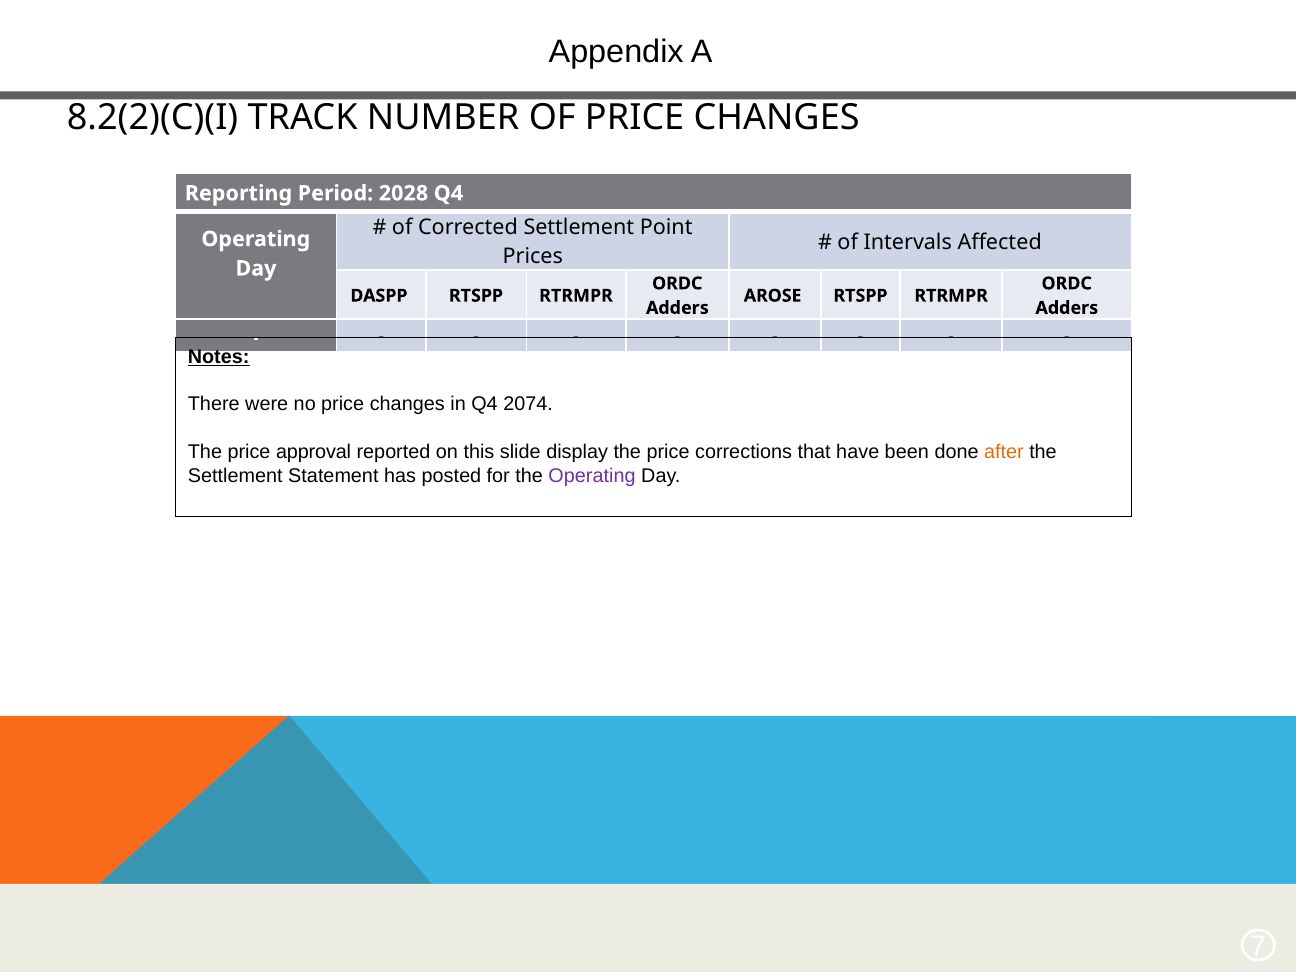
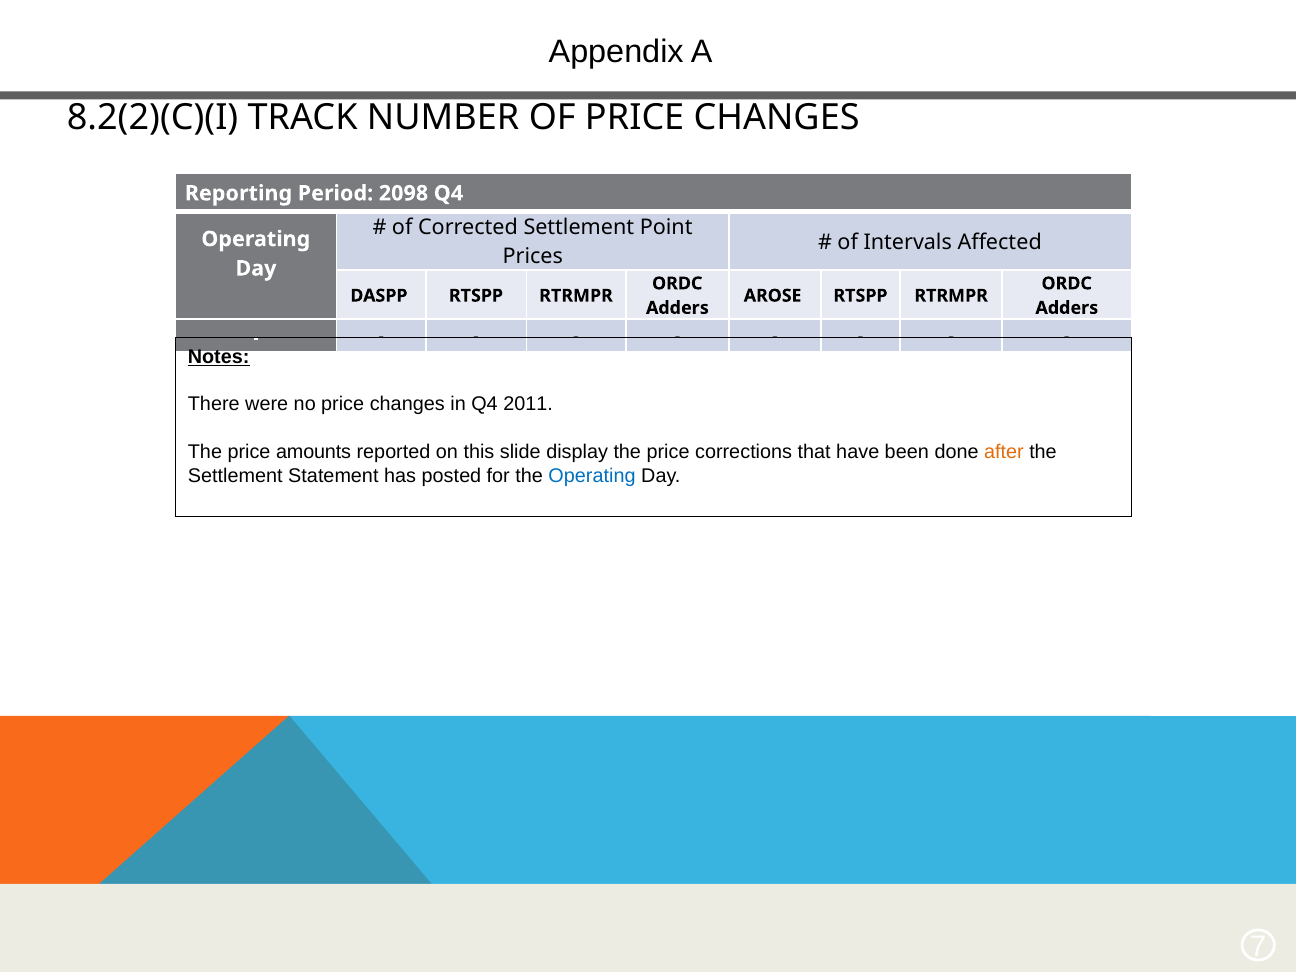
2028: 2028 -> 2098
2074: 2074 -> 2011
approval: approval -> amounts
Operating at (592, 476) colour: purple -> blue
